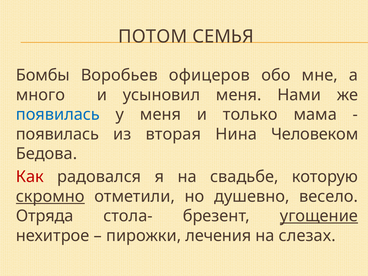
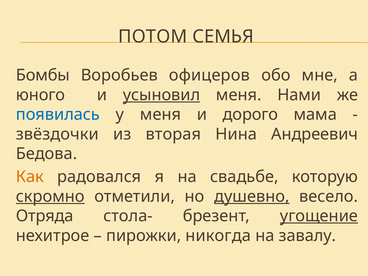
много: много -> юного
усыновил underline: none -> present
только: только -> дорого
появилась at (57, 134): появилась -> звёздочки
Человеком: Человеком -> Андреевич
Как colour: red -> orange
душевно underline: none -> present
лечения: лечения -> никогда
слезах: слезах -> завалу
